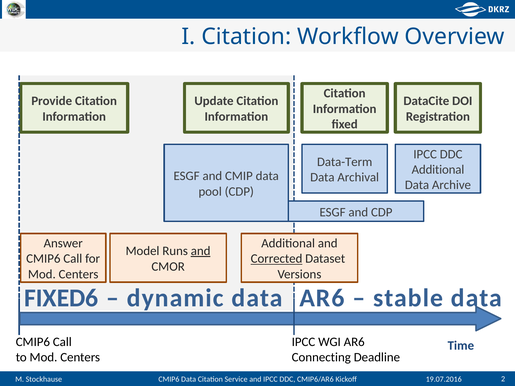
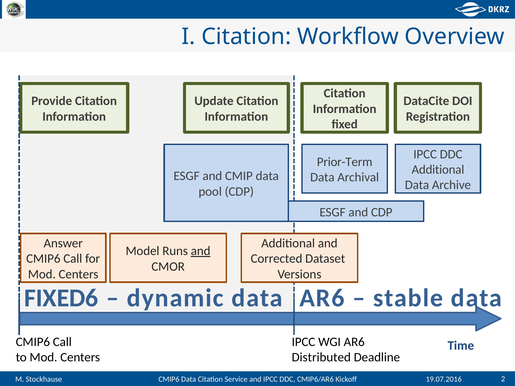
Data-Term: Data-Term -> Prior-Term
Corrected underline: present -> none
Connecting: Connecting -> Distributed
